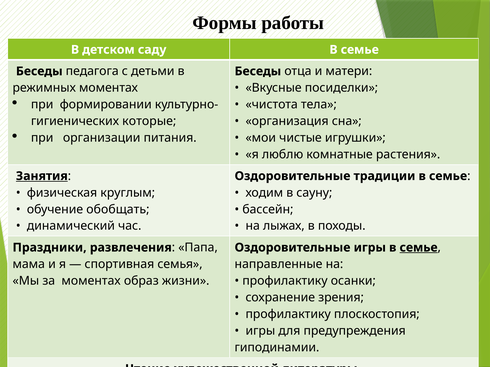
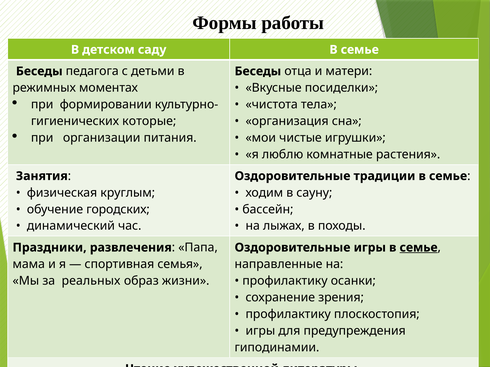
Занятия underline: present -> none
обобщать: обобщать -> городских
за моментах: моментах -> реальных
